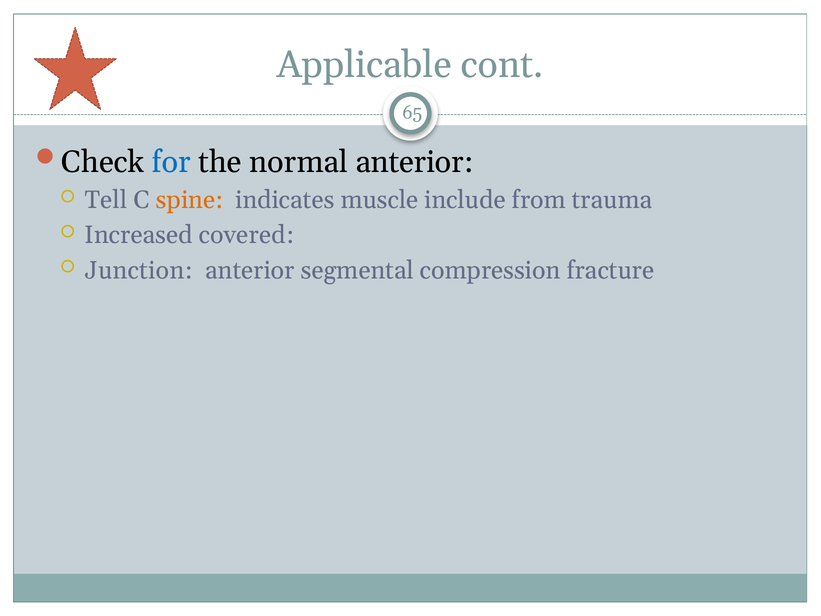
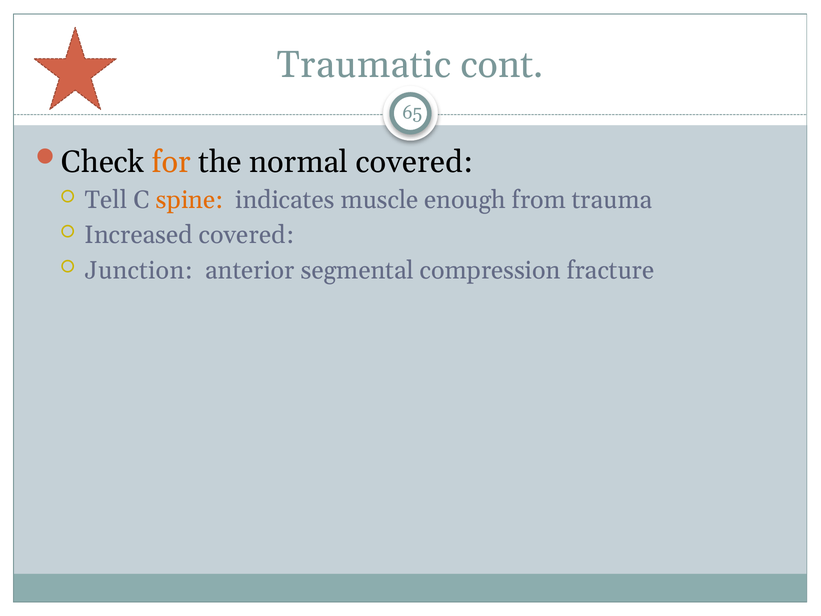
Applicable: Applicable -> Traumatic
for colour: blue -> orange
normal anterior: anterior -> covered
include: include -> enough
